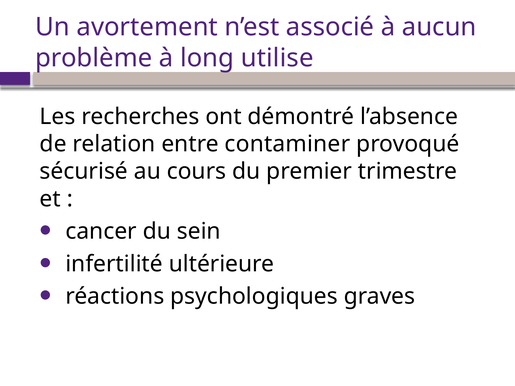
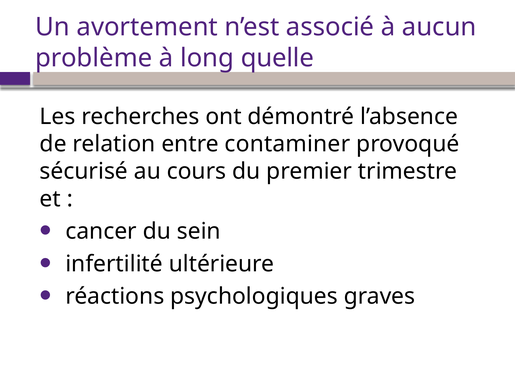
utilise: utilise -> quelle
